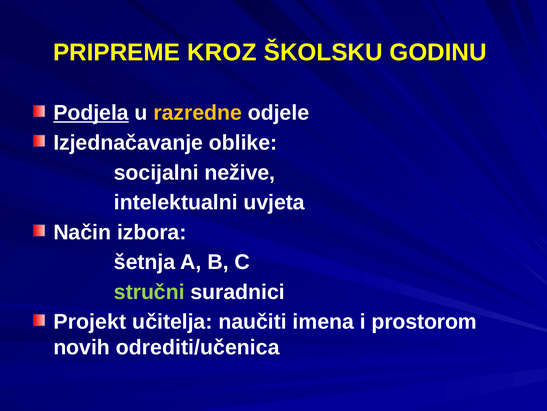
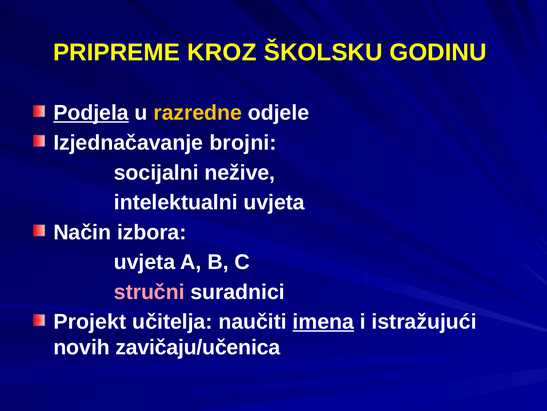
oblike: oblike -> brojni
šetnja at (145, 262): šetnja -> uvjeta
stručni colour: light green -> pink
imena underline: none -> present
prostorom: prostorom -> istražujući
odrediti/učenica: odrediti/učenica -> zavičaju/učenica
